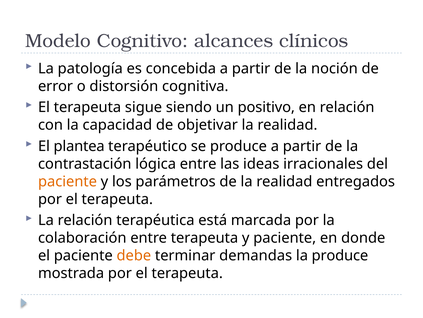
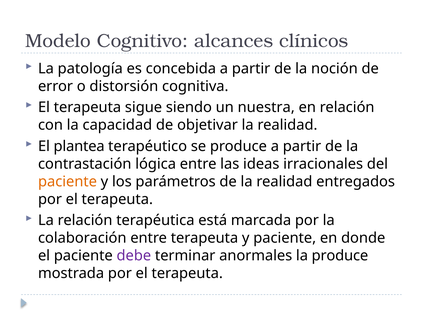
positivo: positivo -> nuestra
debe colour: orange -> purple
demandas: demandas -> anormales
